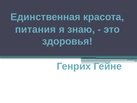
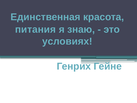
здоровья: здоровья -> условиях
